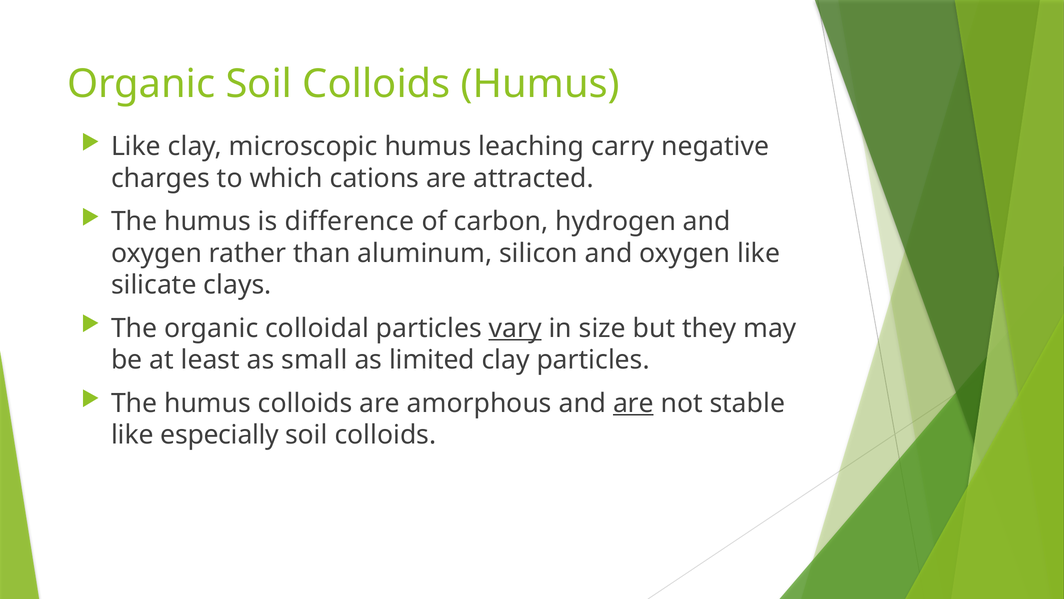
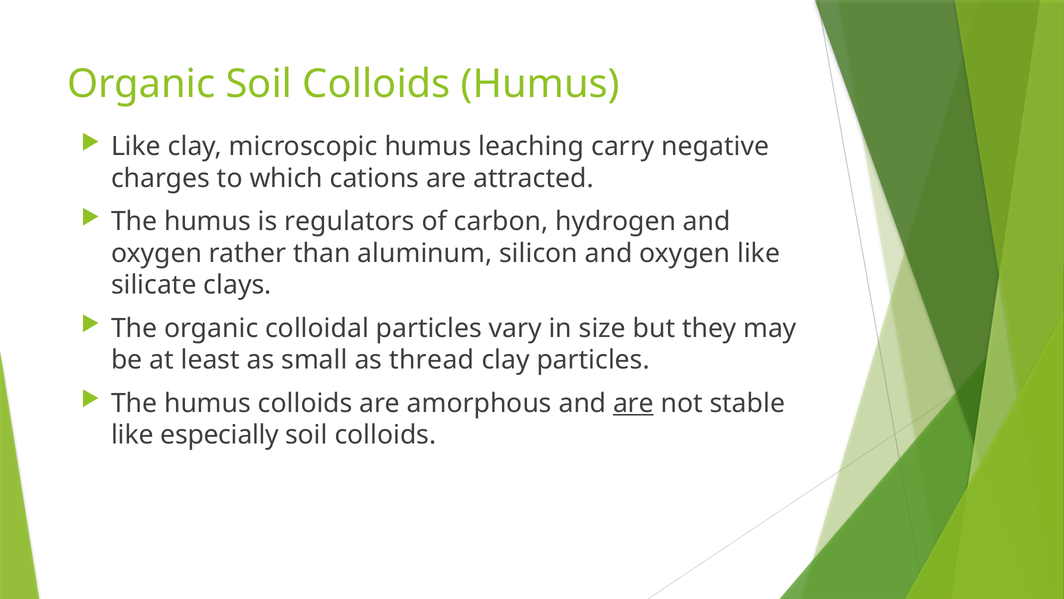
difference: difference -> regulators
vary underline: present -> none
limited: limited -> thread
